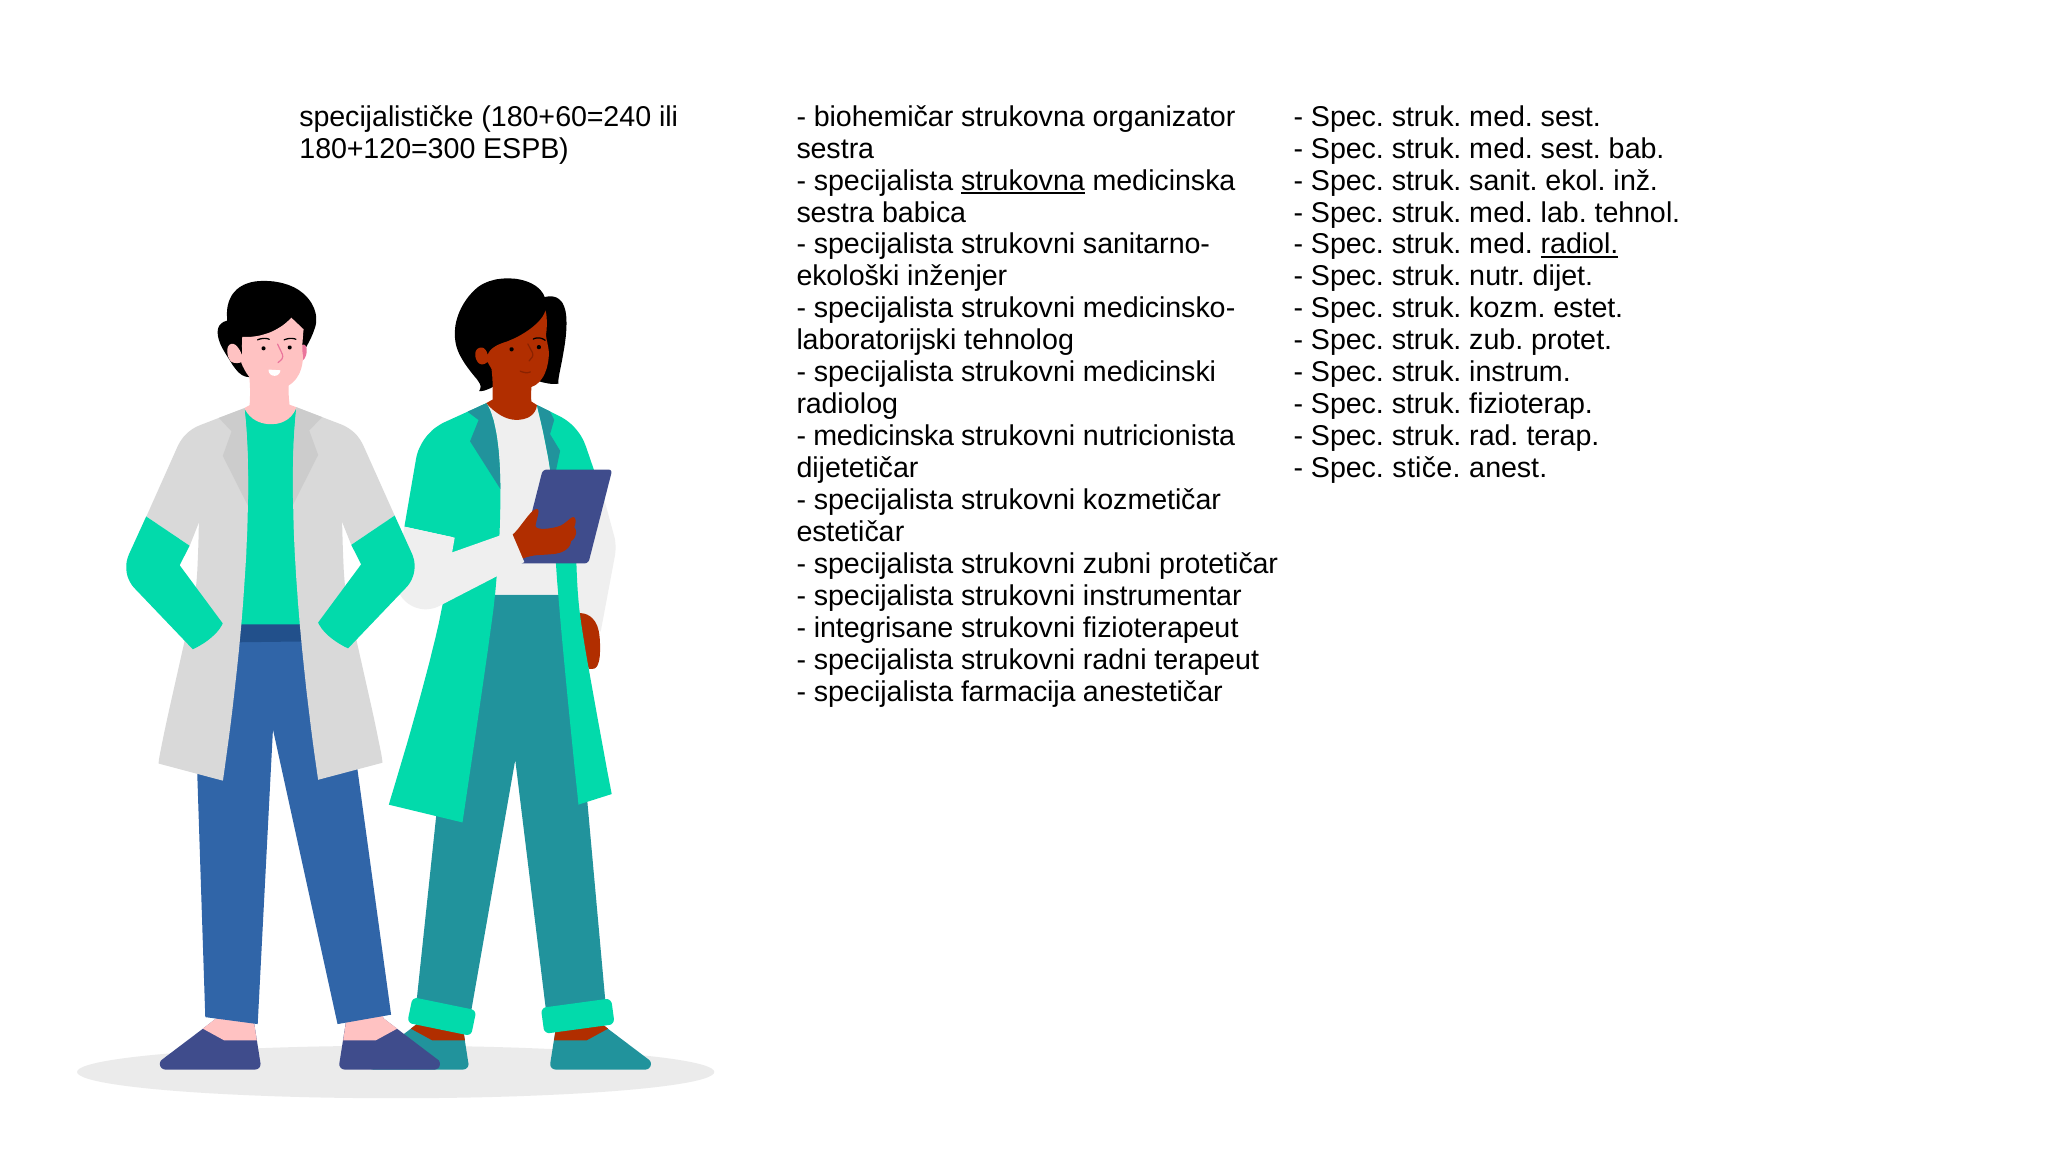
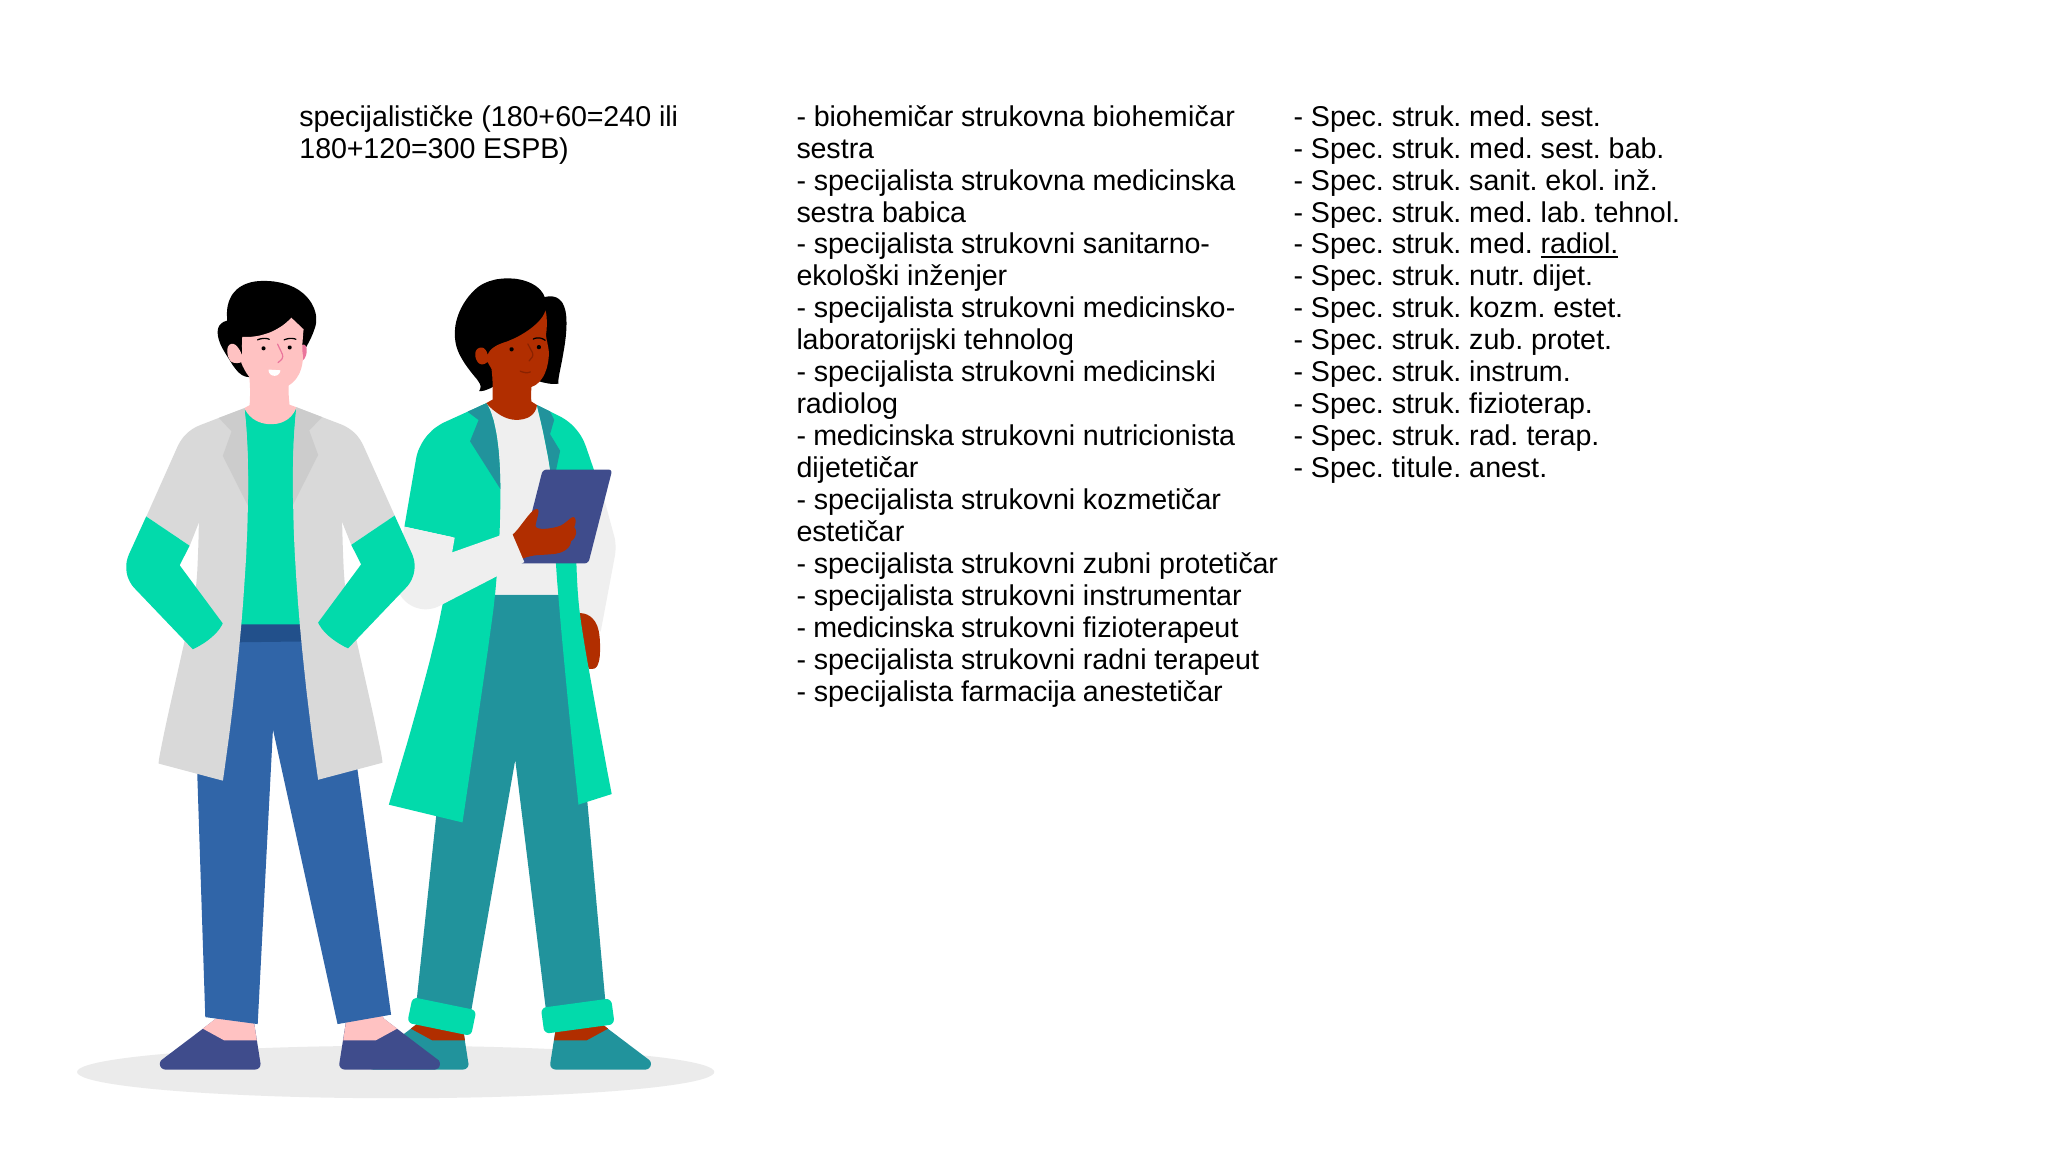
strukovna organizator: organizator -> biohemičar
strukovna at (1023, 181) underline: present -> none
stiče: stiče -> titule
integrisane at (884, 628): integrisane -> medicinska
